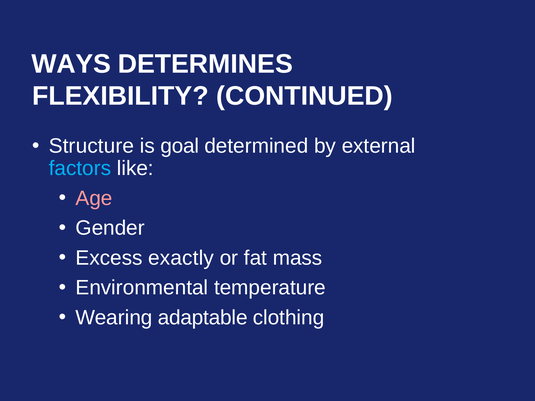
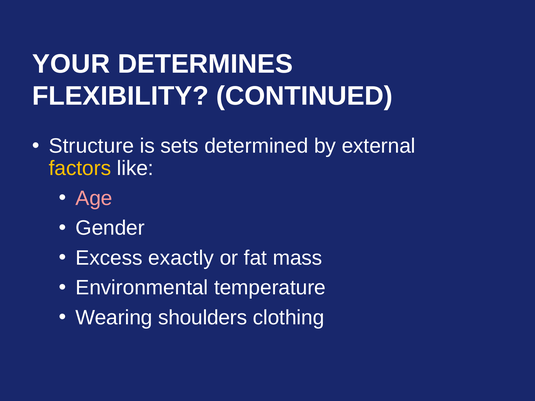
WAYS: WAYS -> YOUR
goal: goal -> sets
factors colour: light blue -> yellow
adaptable: adaptable -> shoulders
